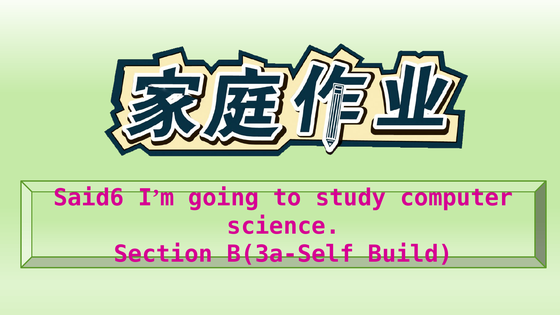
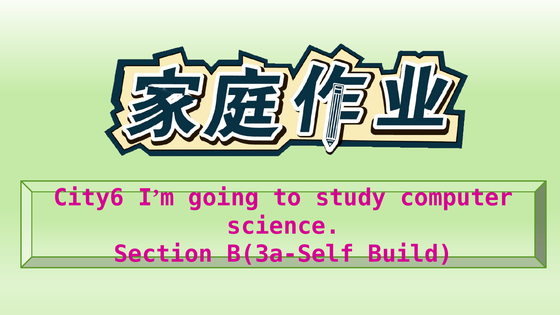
Said6: Said6 -> City6
